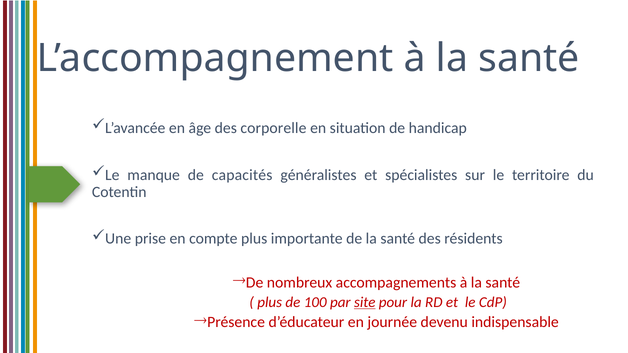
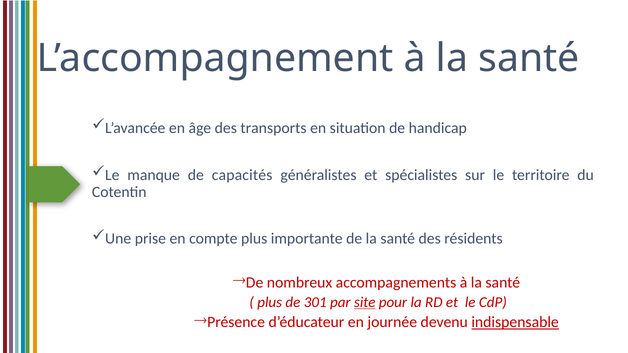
corporelle: corporelle -> transports
100: 100 -> 301
indispensable underline: none -> present
